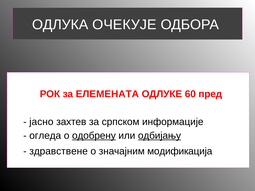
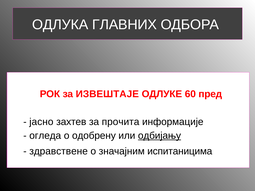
ОЧЕКУЈЕ: ОЧЕКУЈЕ -> ГЛАВНИХ
ЕЛЕМЕНАТА: ЕЛЕМЕНАТА -> ИЗВЕШТАЈЕ
српском: српском -> прочита
одобрену underline: present -> none
модификација: модификација -> испитаницима
